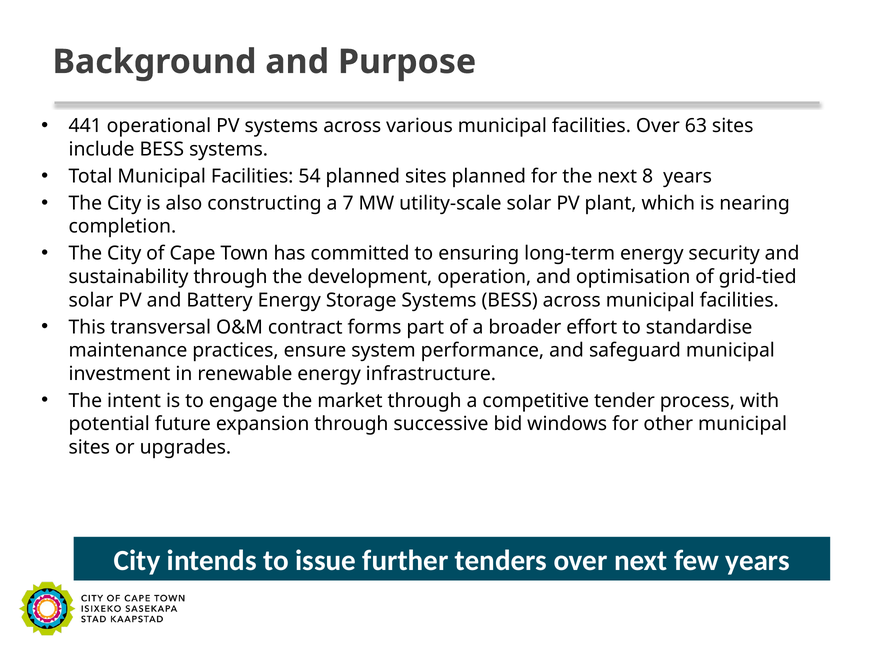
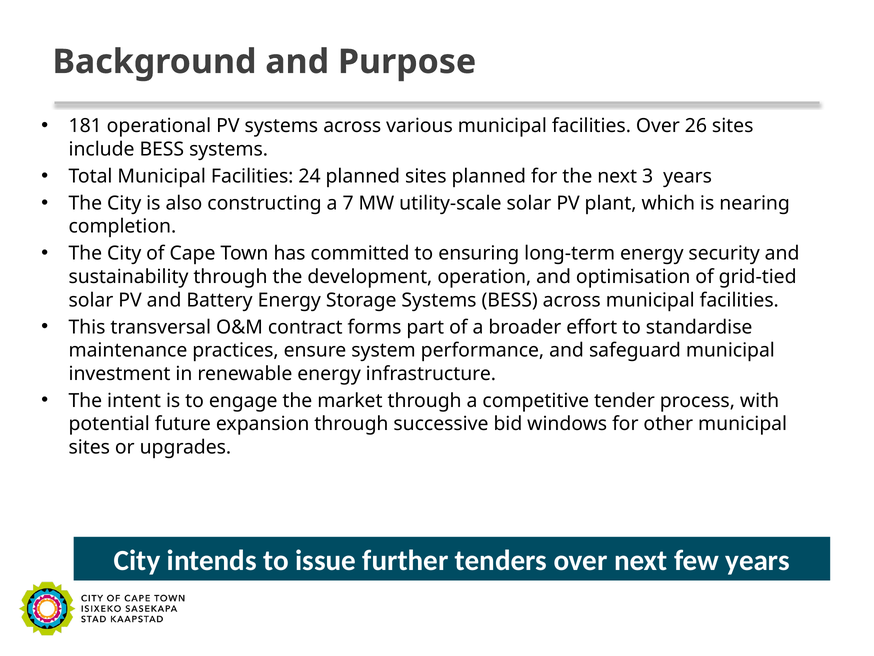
441: 441 -> 181
63: 63 -> 26
54: 54 -> 24
8: 8 -> 3
